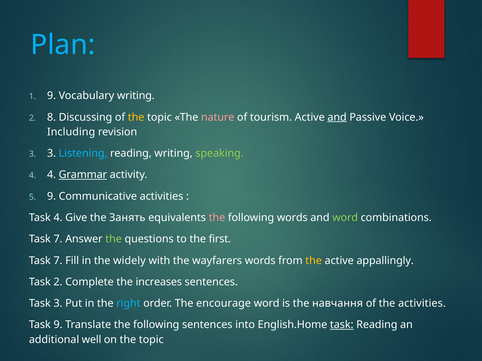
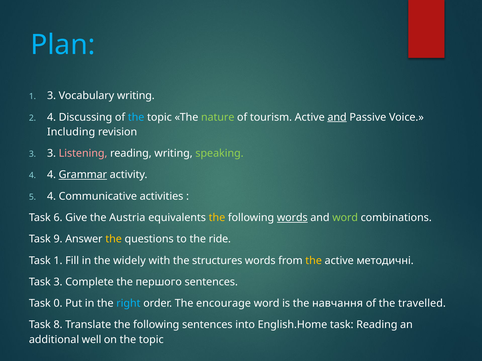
1 9: 9 -> 3
2 8: 8 -> 4
the at (136, 117) colour: yellow -> light blue
nature colour: pink -> light green
Listening colour: light blue -> pink
5 9: 9 -> 4
Task 4: 4 -> 6
Занять: Занять -> Austria
the at (217, 218) colour: pink -> yellow
words at (292, 218) underline: none -> present
7 at (58, 239): 7 -> 9
the at (114, 239) colour: light green -> yellow
first: first -> ride
7 at (58, 261): 7 -> 1
wayfarers: wayfarers -> structures
appallingly: appallingly -> методичні
Task 2: 2 -> 3
increases: increases -> першого
Task 3: 3 -> 0
the activities: activities -> travelled
Task 9: 9 -> 8
task at (342, 325) underline: present -> none
